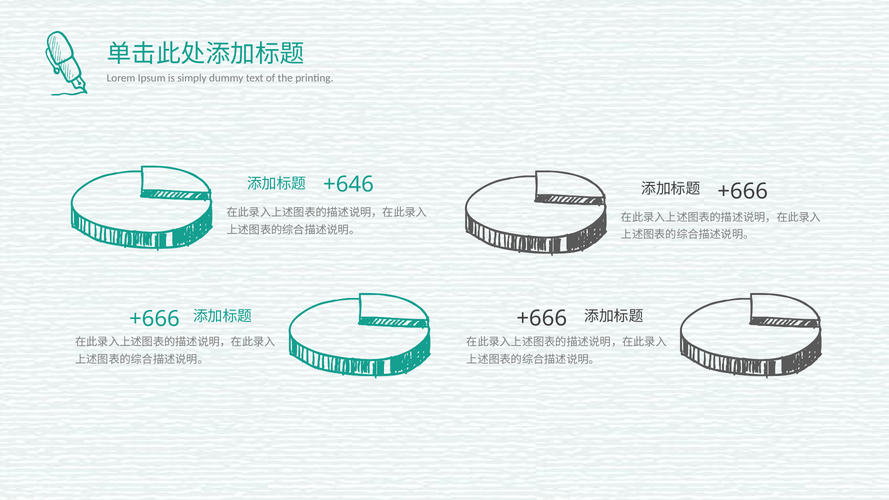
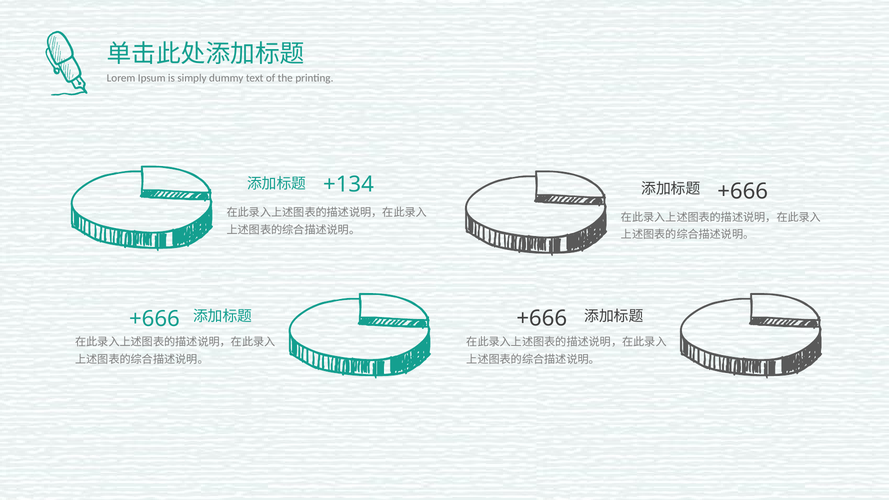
+646: +646 -> +134
